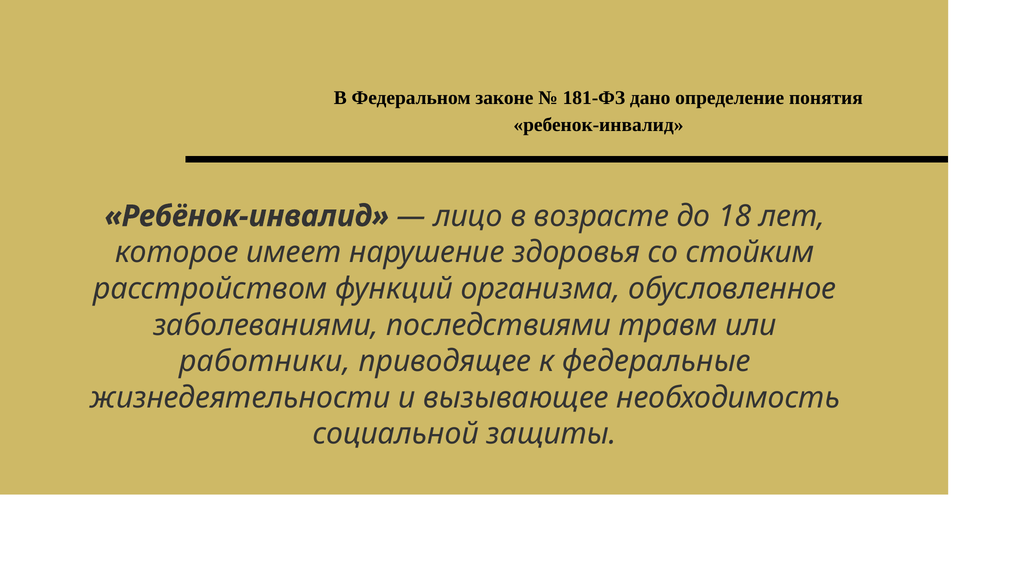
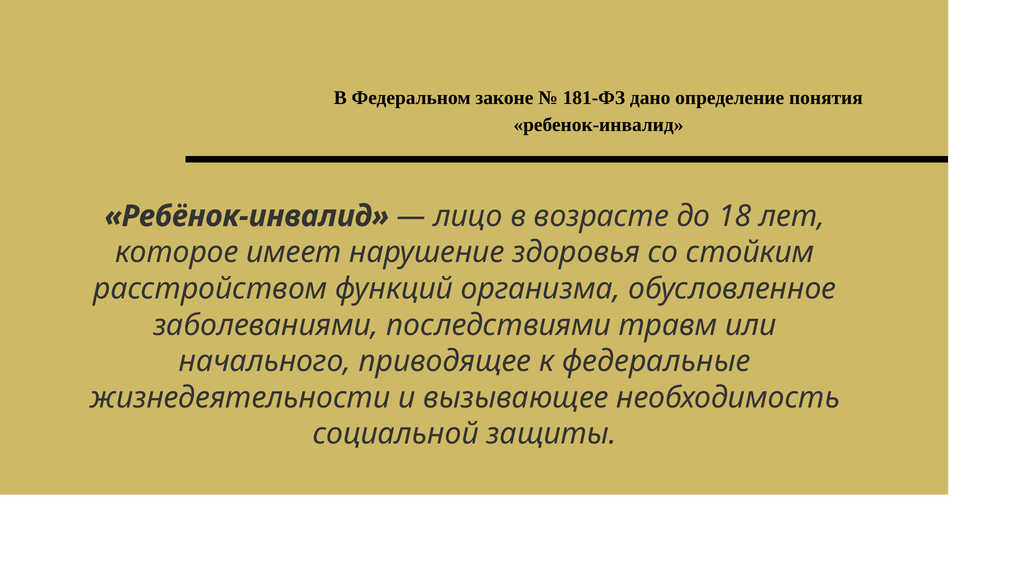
работники: работники -> начального
